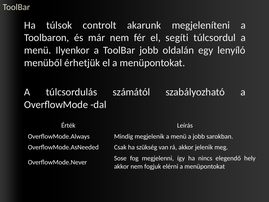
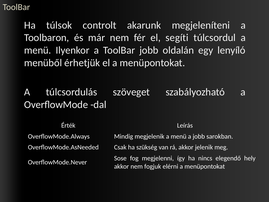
számától: számától -> szöveget
